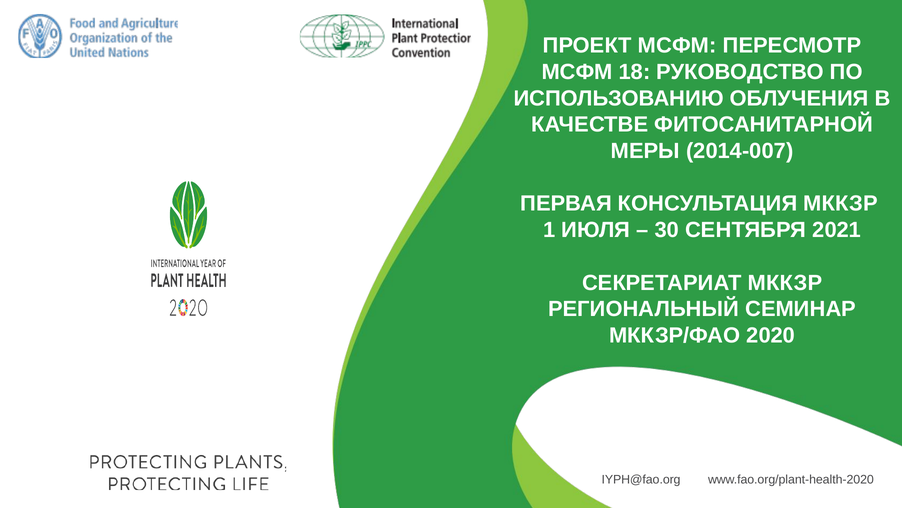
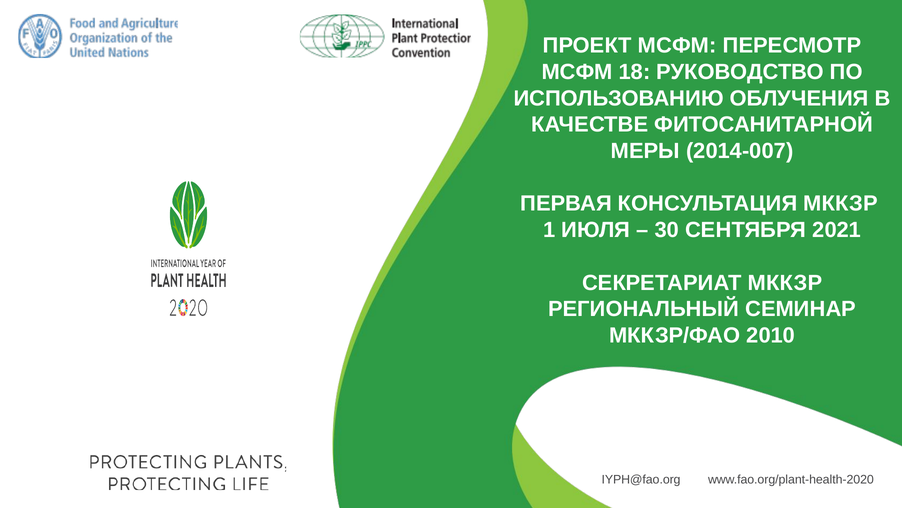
2020: 2020 -> 2010
